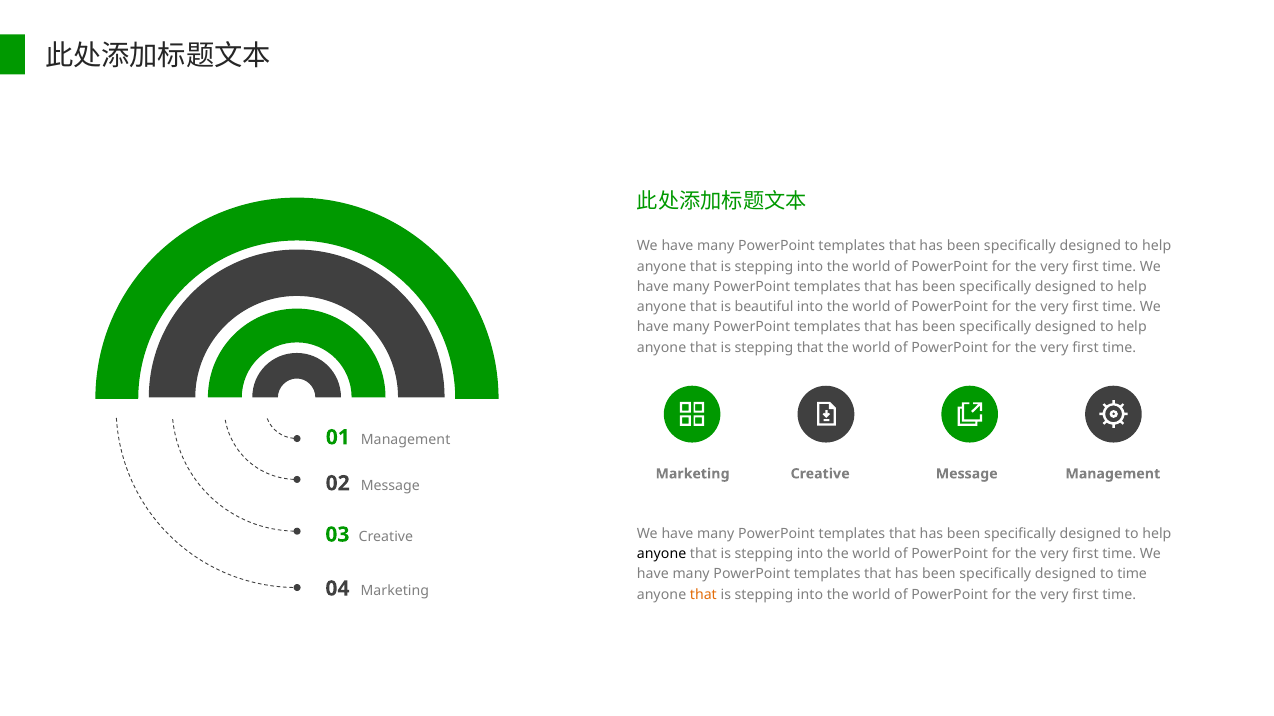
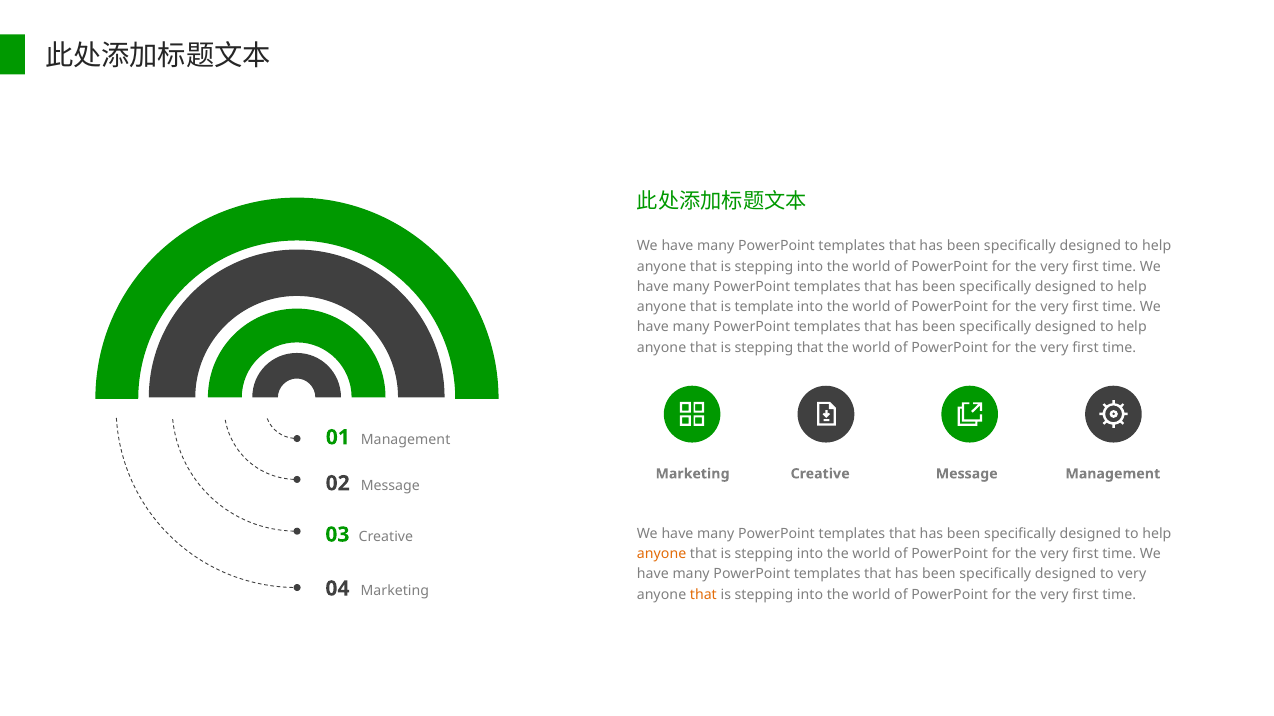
beautiful: beautiful -> template
anyone at (662, 554) colour: black -> orange
to time: time -> very
